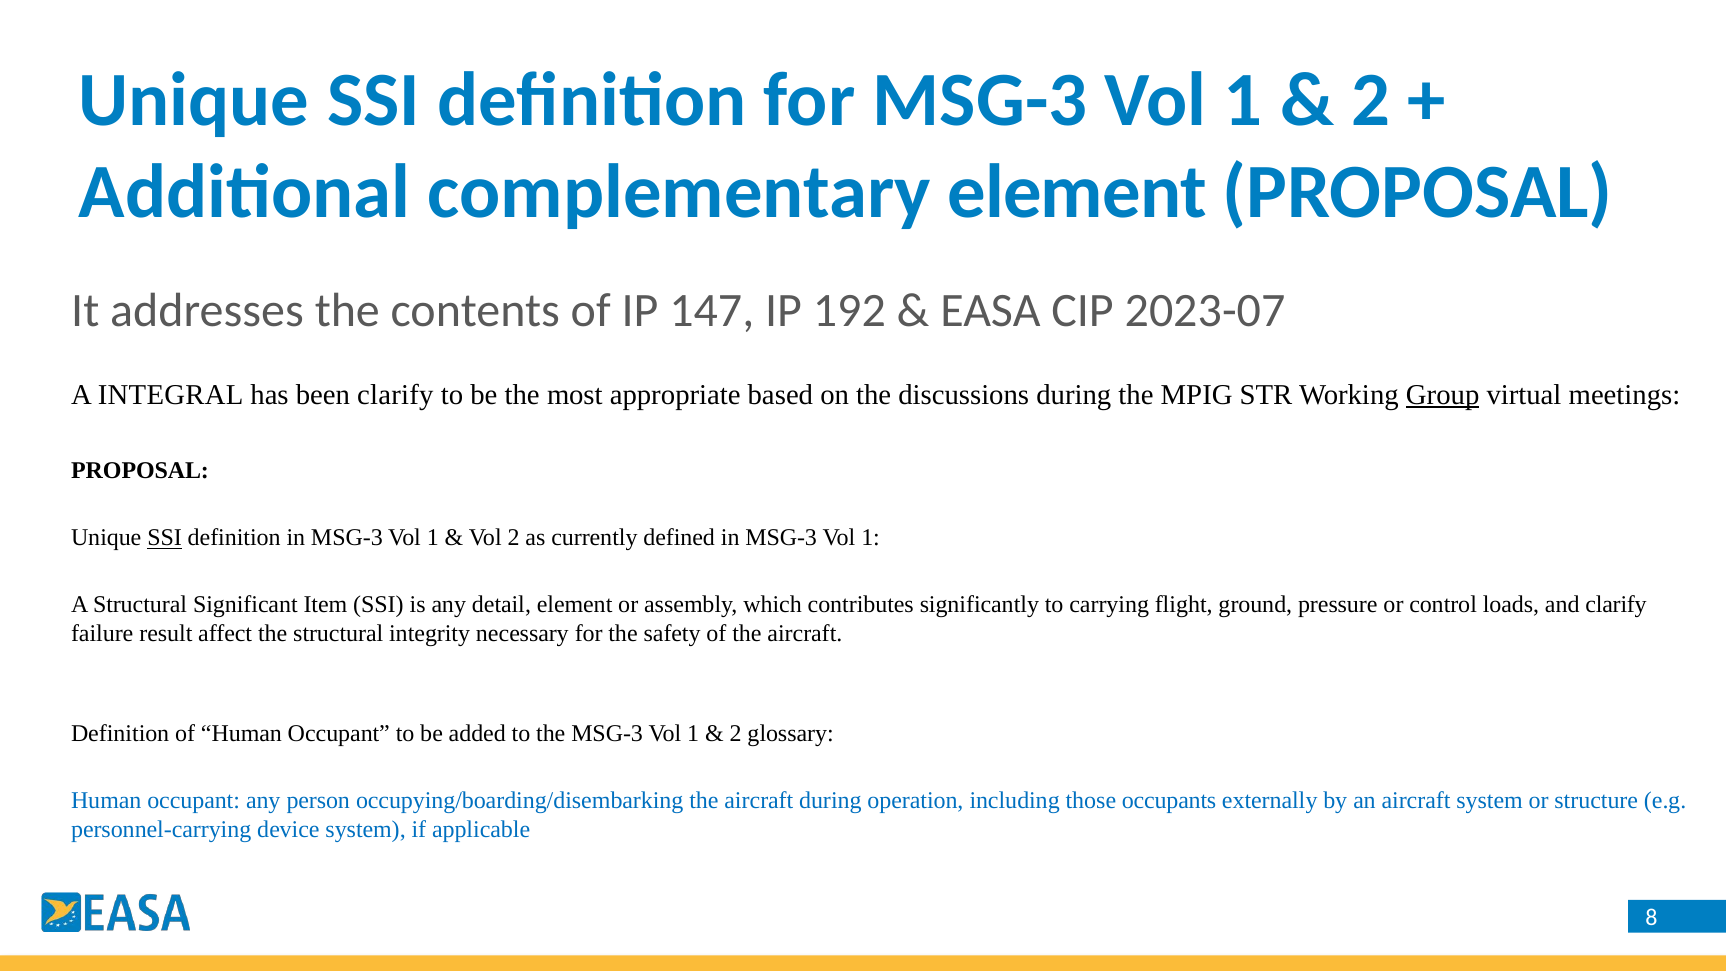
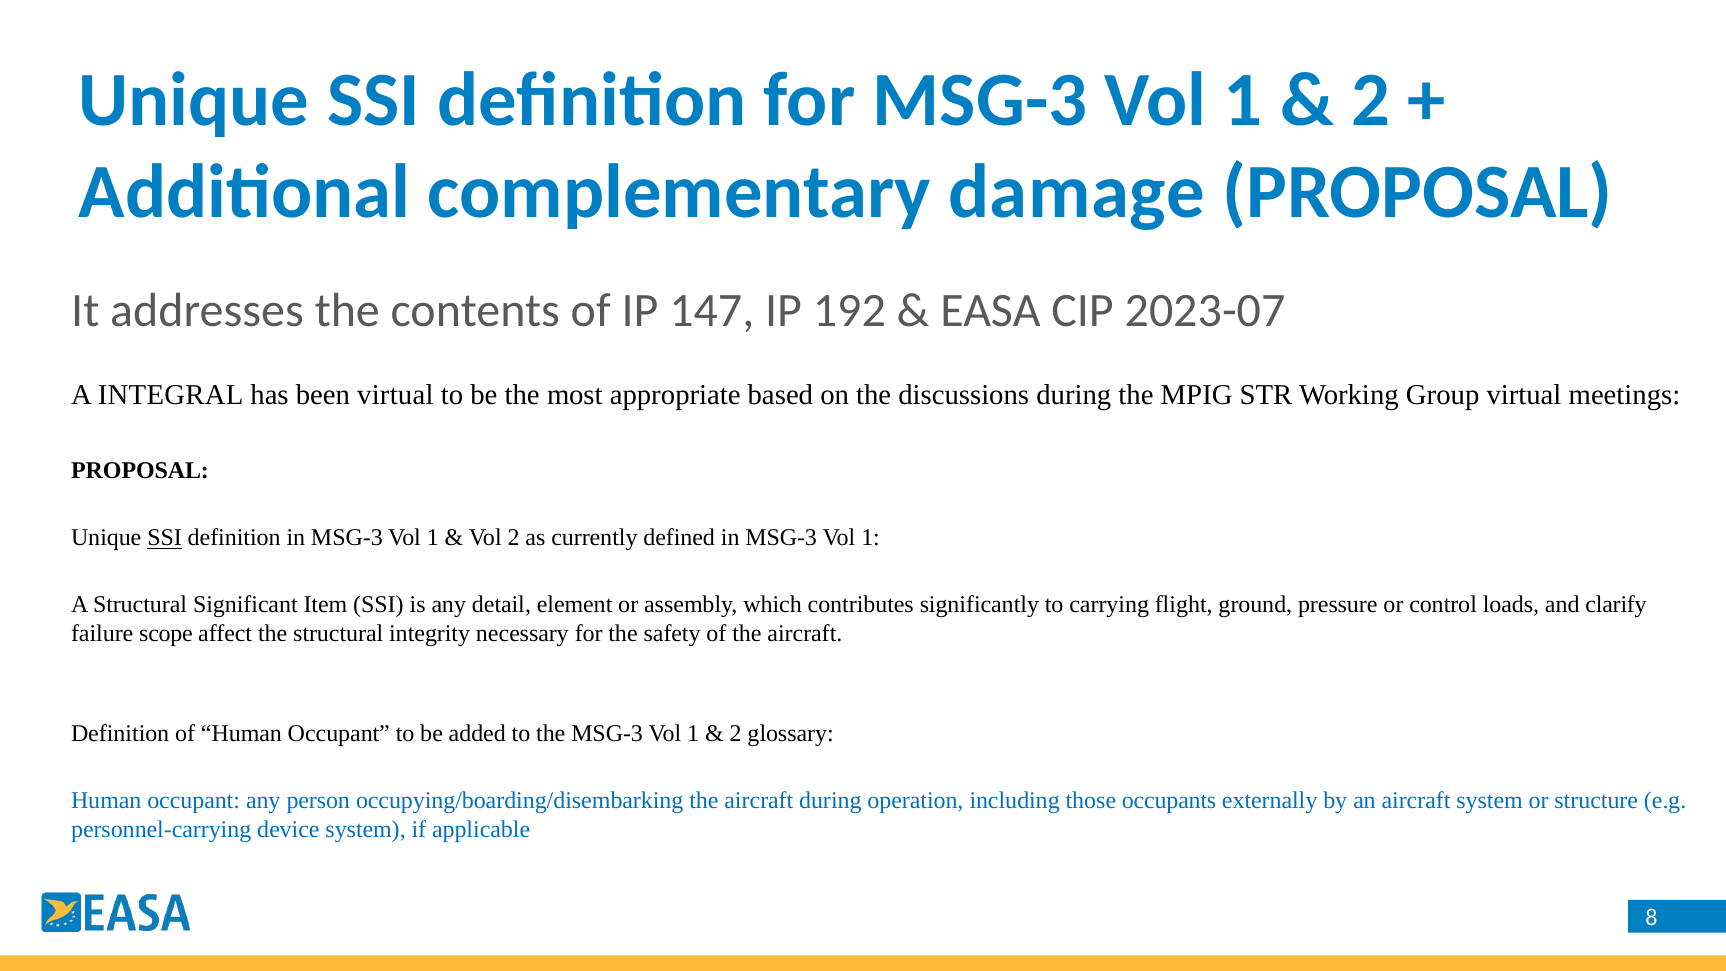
complementary element: element -> damage
been clarify: clarify -> virtual
Group underline: present -> none
result: result -> scope
